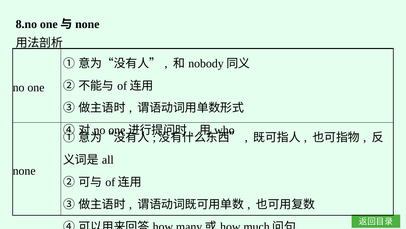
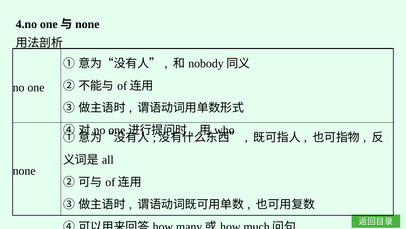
8.no: 8.no -> 4.no
